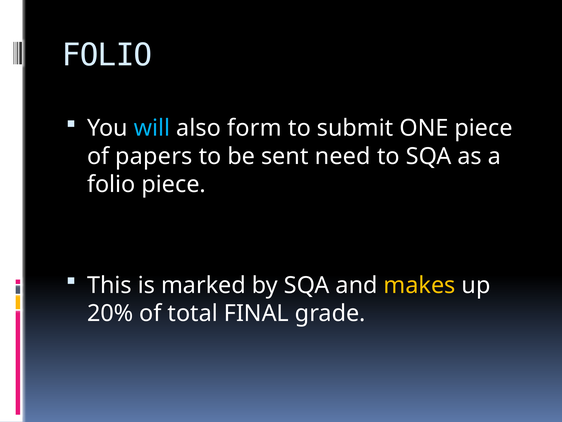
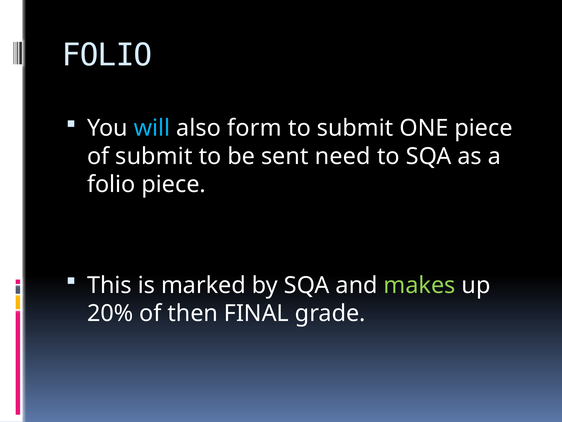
of papers: papers -> submit
makes colour: yellow -> light green
total: total -> then
